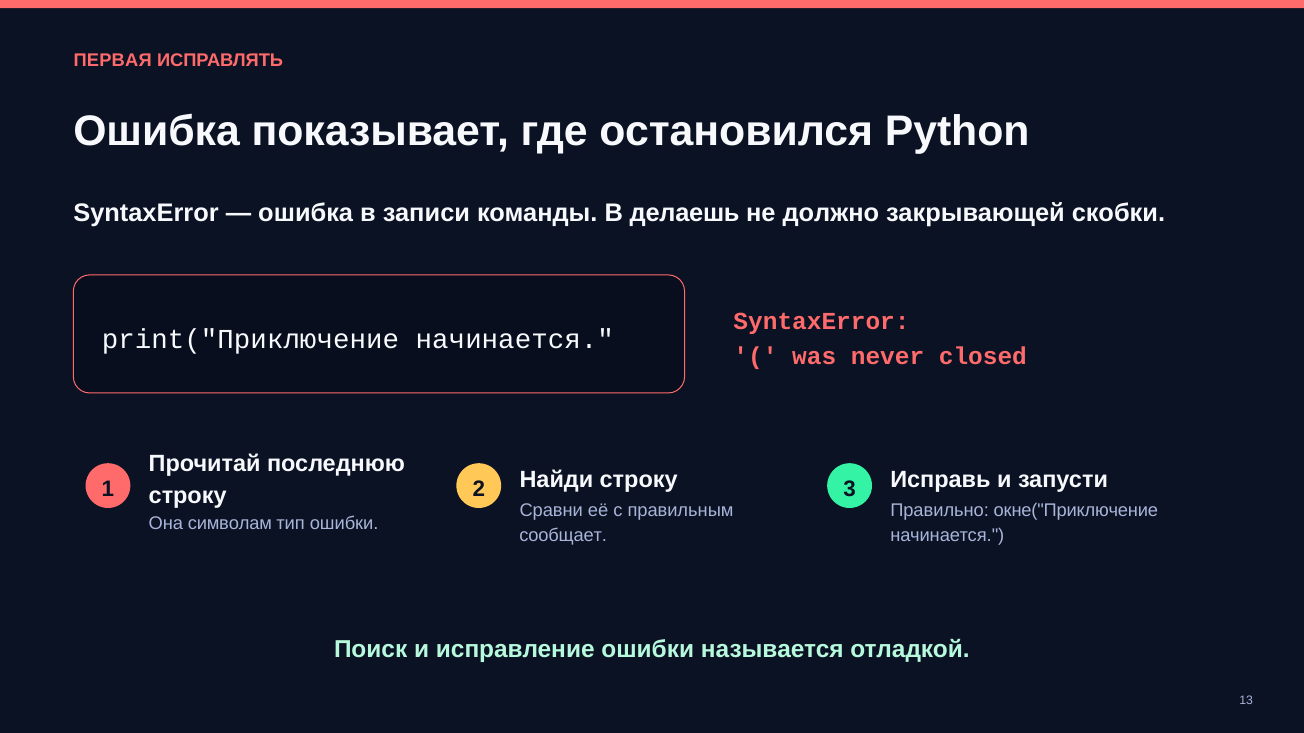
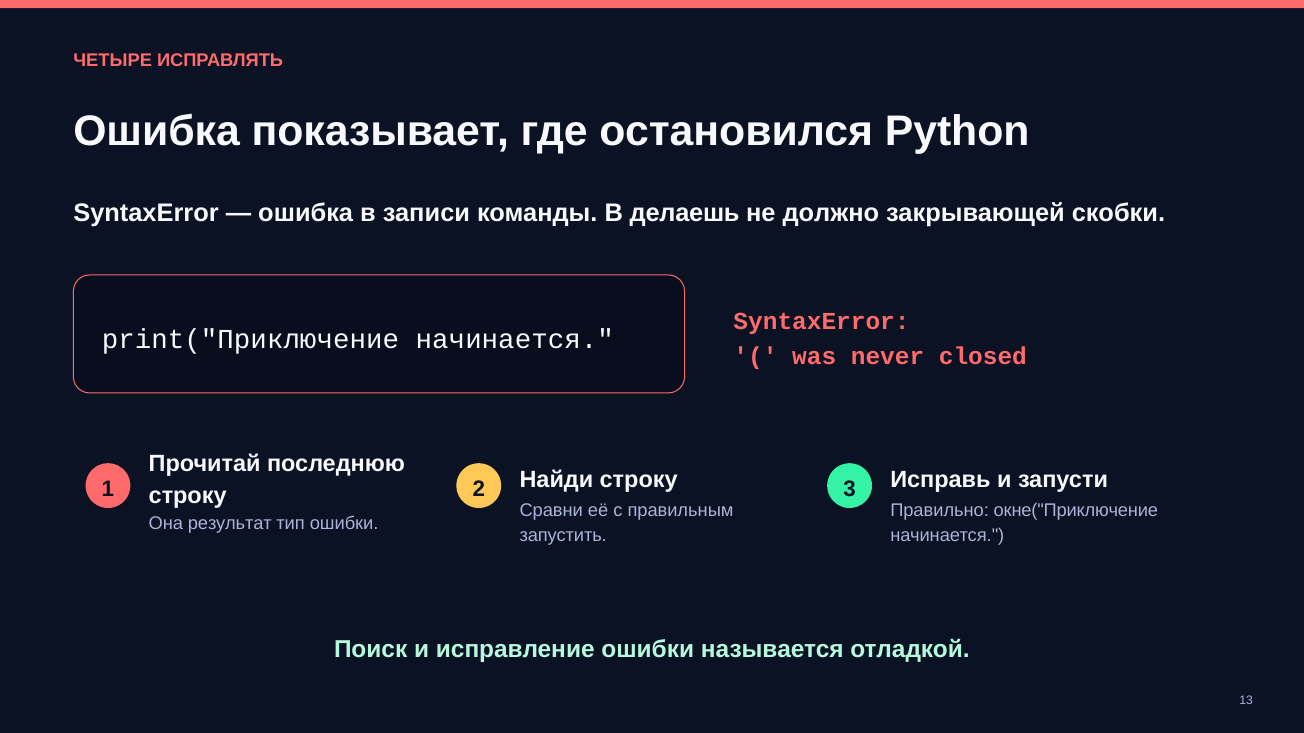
ПЕРВАЯ: ПЕРВАЯ -> ЧЕТЫРЕ
символам: символам -> результат
сообщает: сообщает -> запустить
